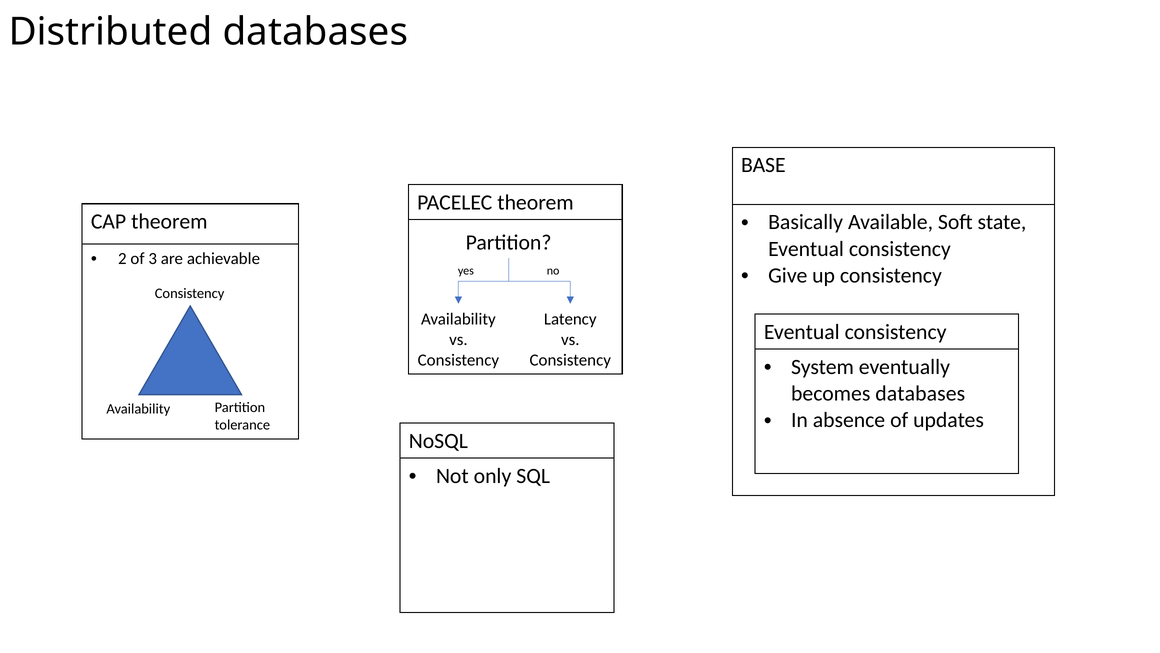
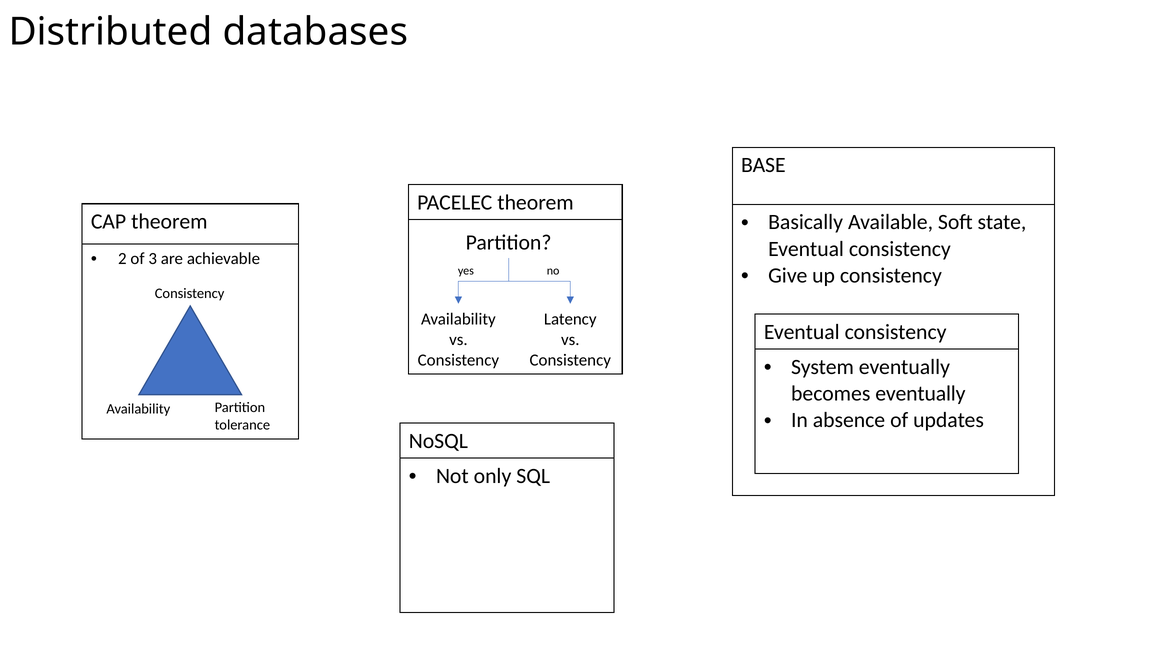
becomes databases: databases -> eventually
